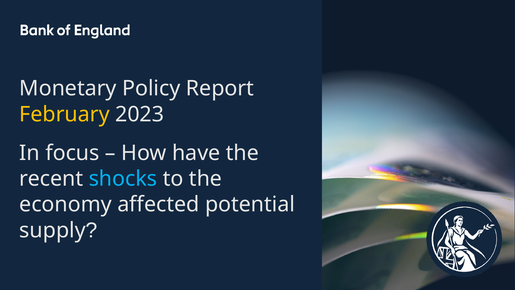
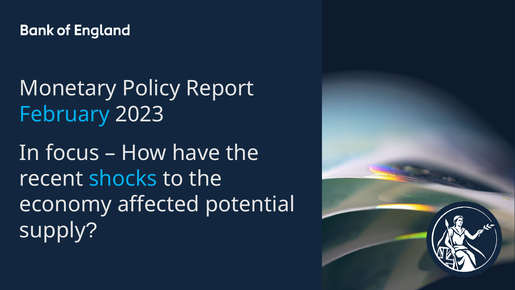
February colour: yellow -> light blue
